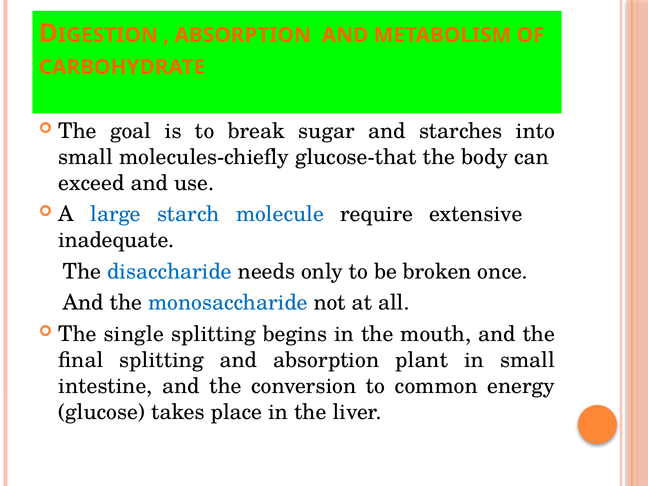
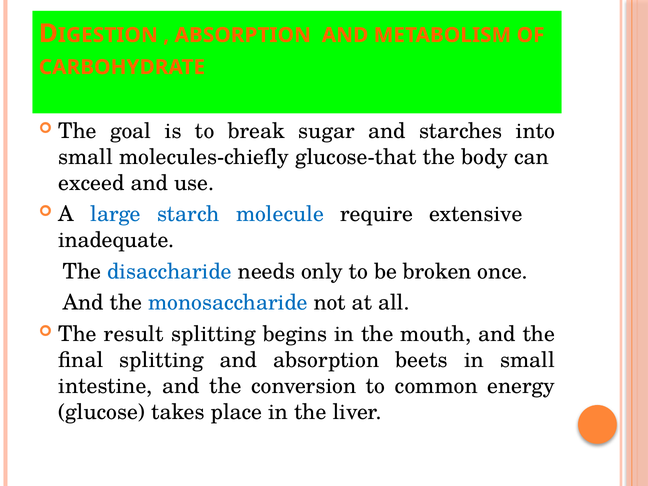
single: single -> result
plant: plant -> beets
